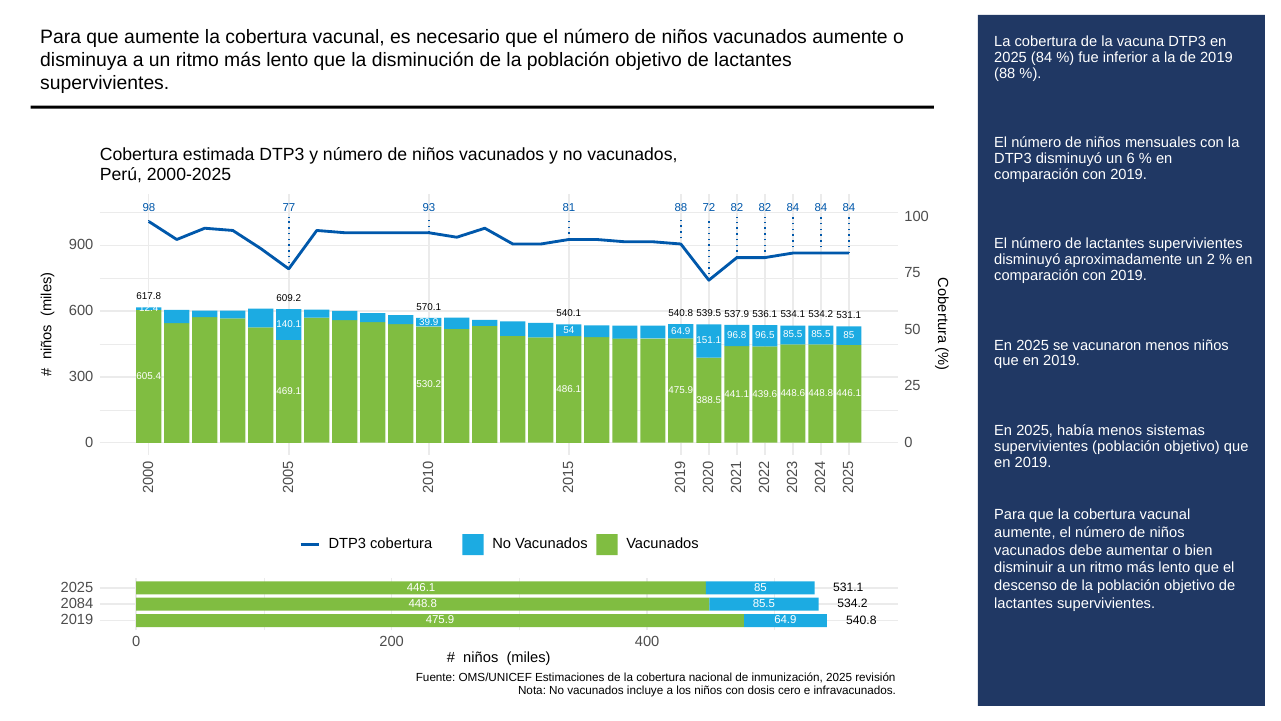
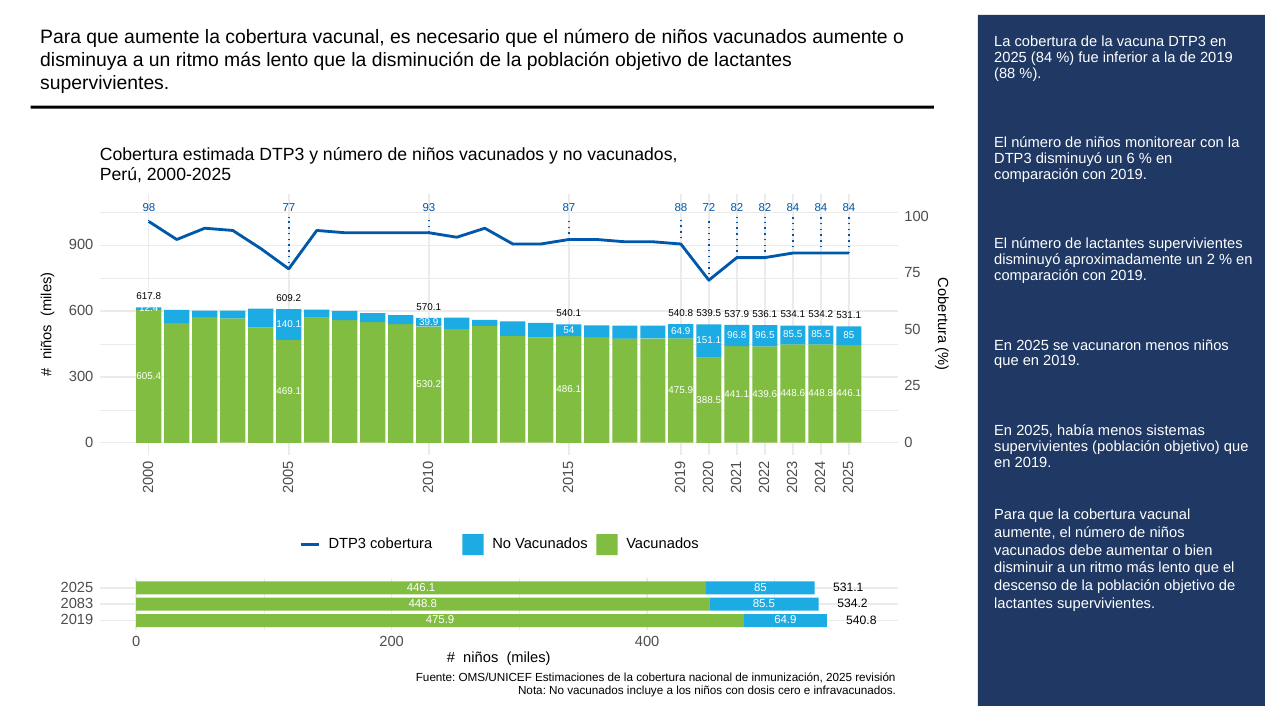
mensuales: mensuales -> monitorear
81: 81 -> 87
2084: 2084 -> 2083
